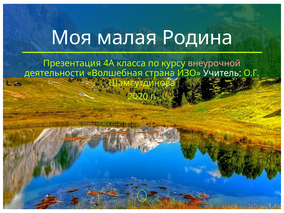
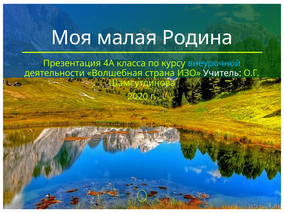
внеурочной colour: pink -> light blue
